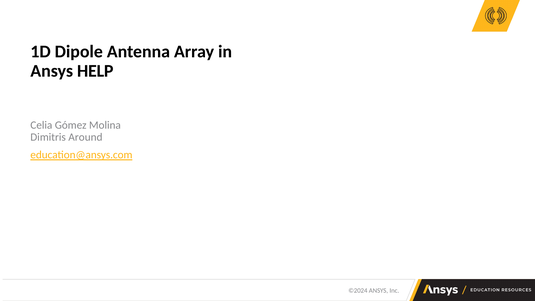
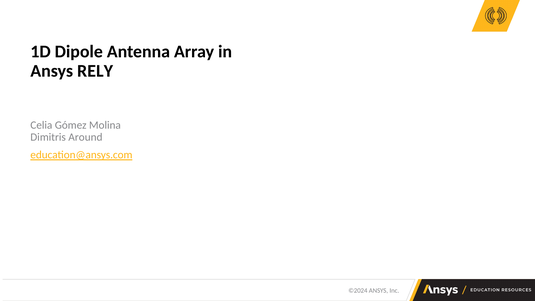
HELP: HELP -> RELY
